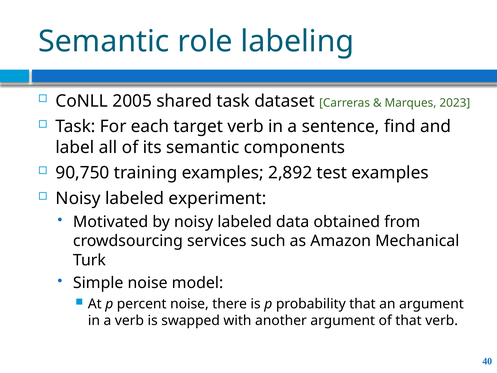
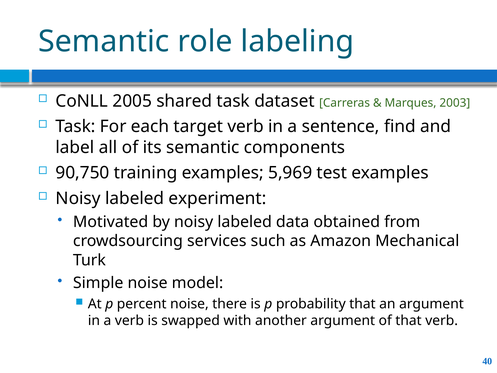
2023: 2023 -> 2003
2,892: 2,892 -> 5,969
